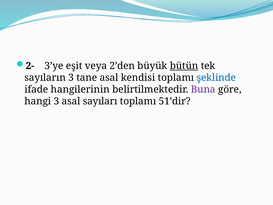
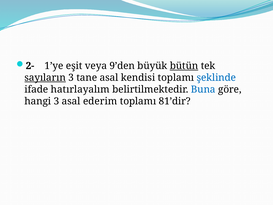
3’ye: 3’ye -> 1’ye
2’den: 2’den -> 9’den
sayıların underline: none -> present
hangilerinin: hangilerinin -> hatırlayalım
Buna colour: purple -> blue
sayıları: sayıları -> ederim
51’dir: 51’dir -> 81’dir
